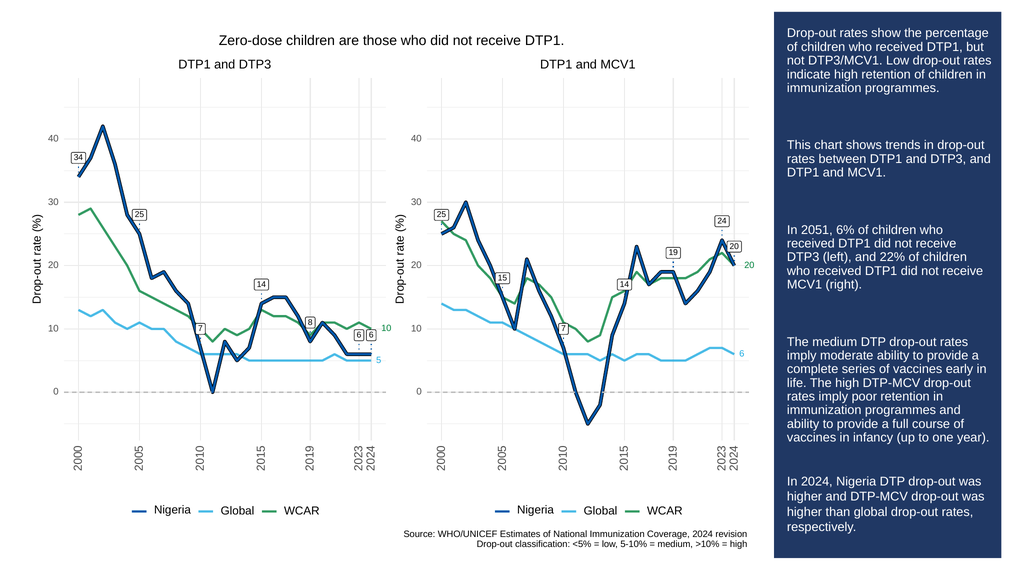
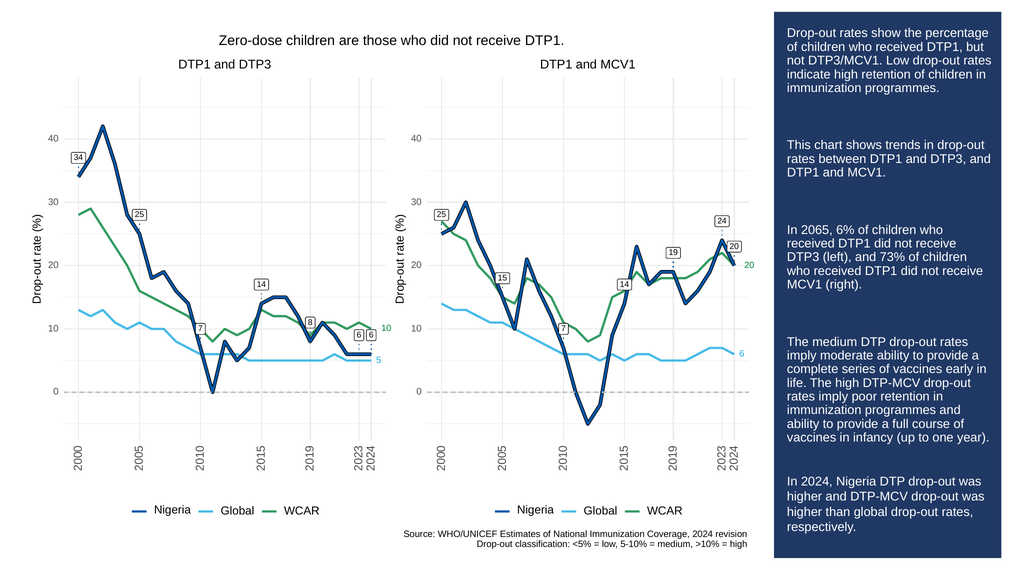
2051: 2051 -> 2065
22%: 22% -> 73%
